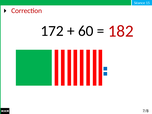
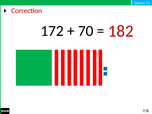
60: 60 -> 70
